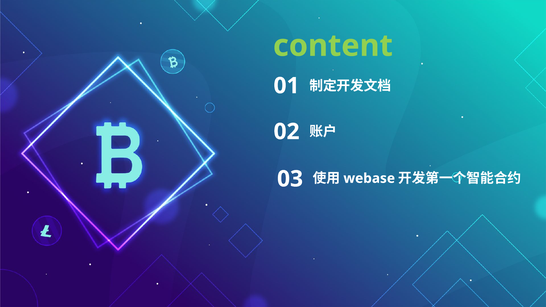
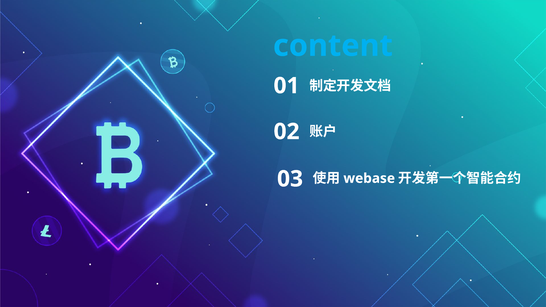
content colour: light green -> light blue
